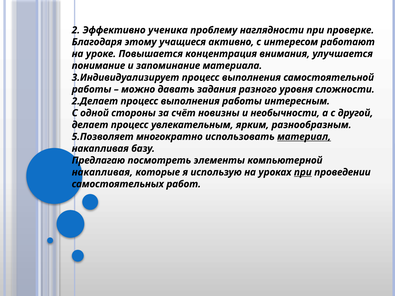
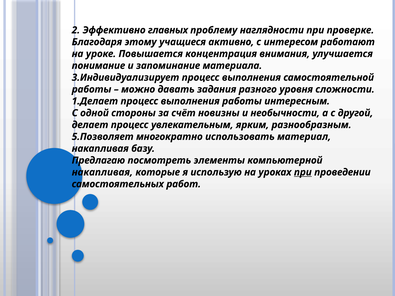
ученика: ученика -> главных
2.Делает: 2.Делает -> 1.Делает
материал underline: present -> none
